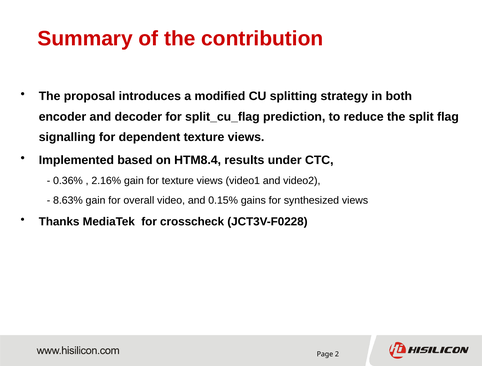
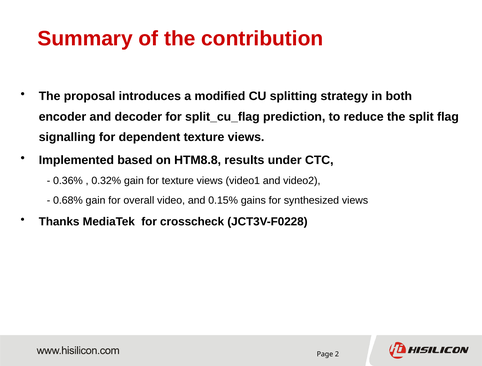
HTM8.4: HTM8.4 -> HTM8.8
2.16%: 2.16% -> 0.32%
8.63%: 8.63% -> 0.68%
